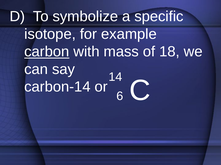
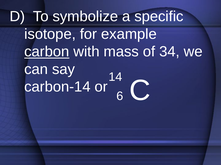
18: 18 -> 34
